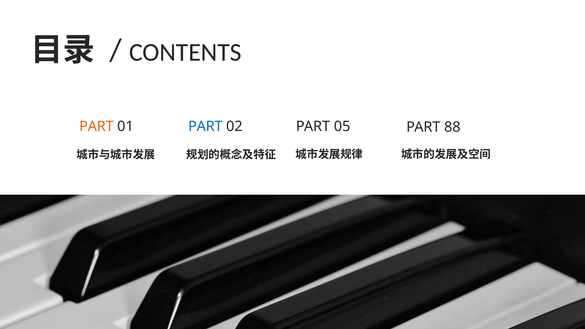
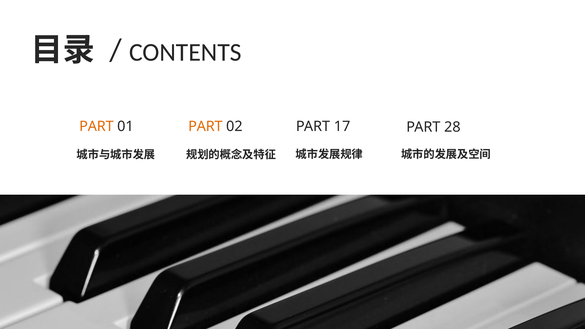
PART at (205, 126) colour: blue -> orange
05: 05 -> 17
88: 88 -> 28
